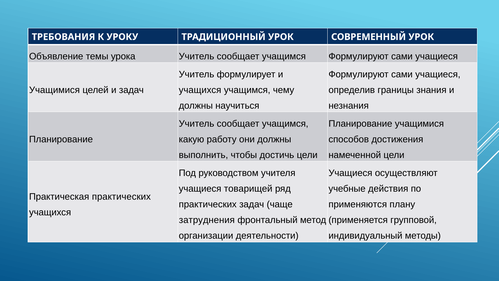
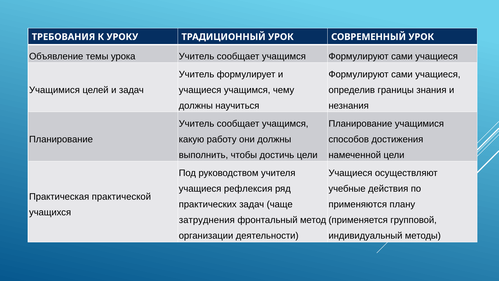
учащихся at (200, 90): учащихся -> учащиеся
товарищей: товарищей -> рефлексия
Практическая практических: практических -> практической
